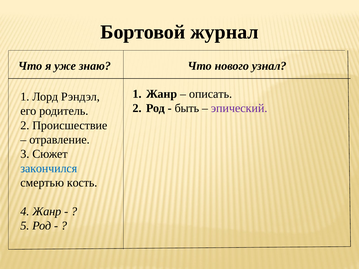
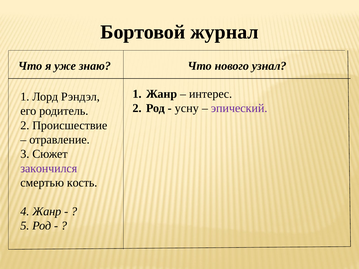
описать: описать -> интерес
быть: быть -> усну
закончился colour: blue -> purple
